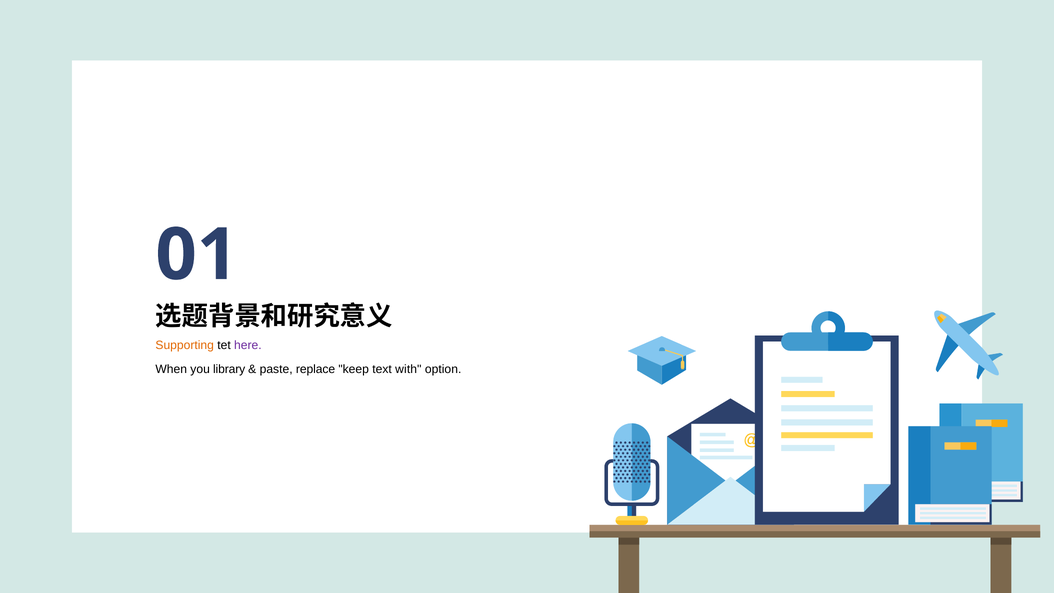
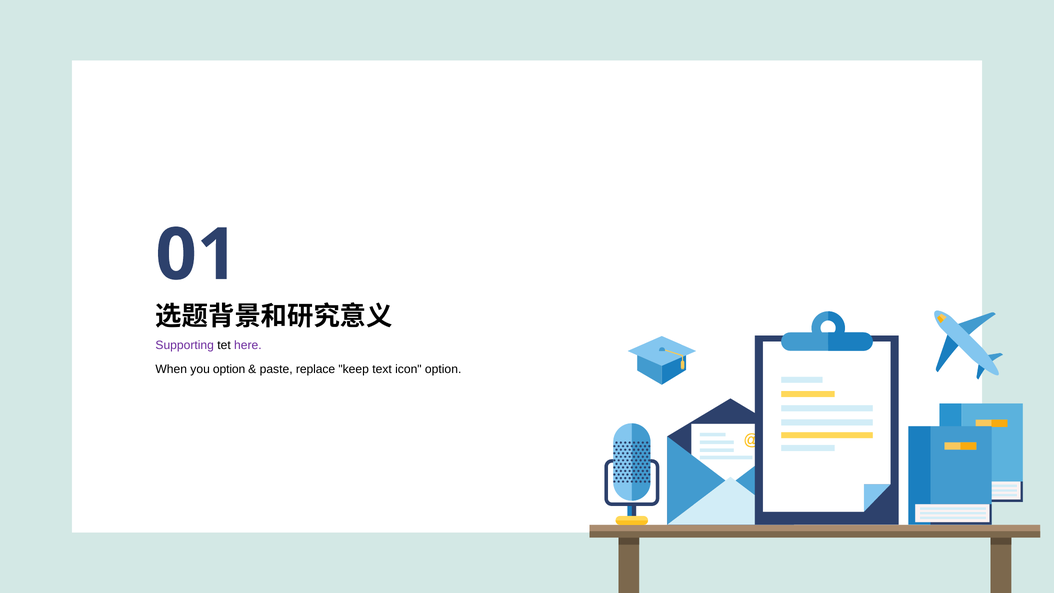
Supporting colour: orange -> purple
you library: library -> option
with: with -> icon
